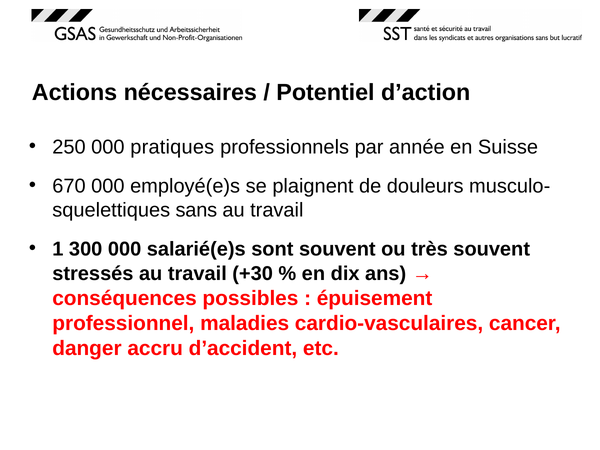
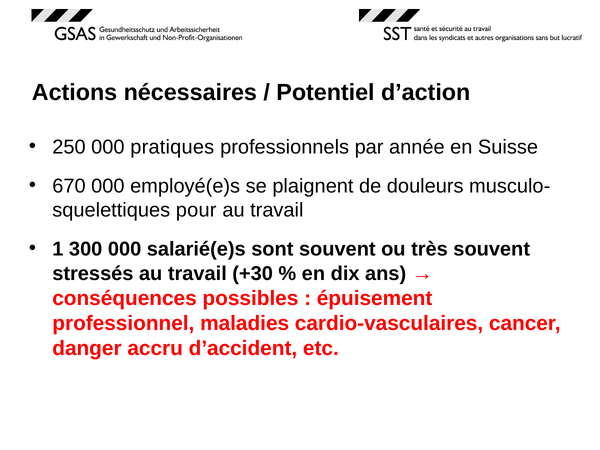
sans: sans -> pour
